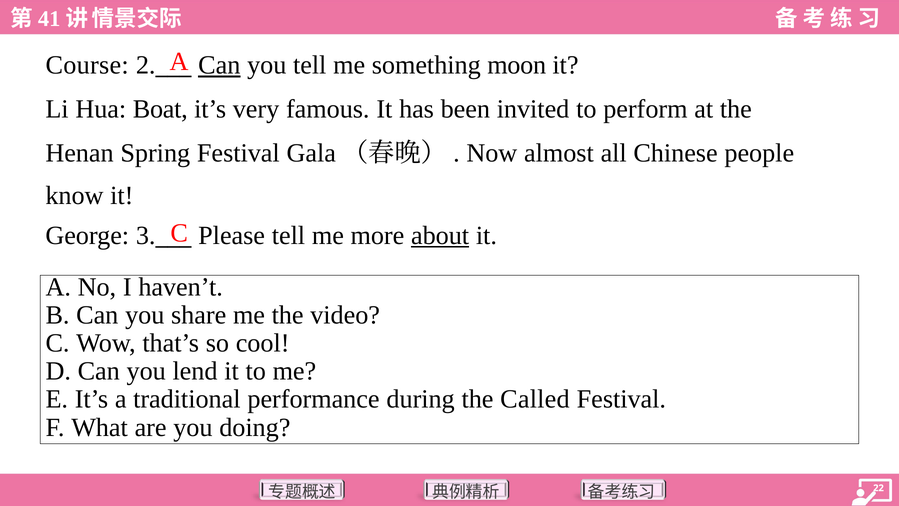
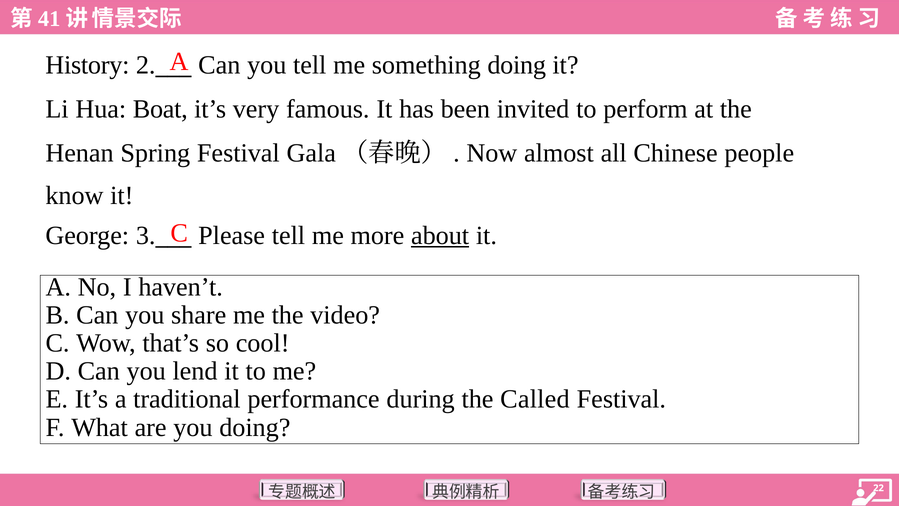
Course: Course -> History
Can at (219, 65) underline: present -> none
something moon: moon -> doing
